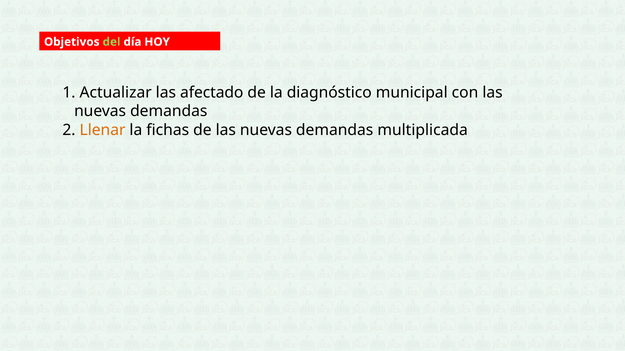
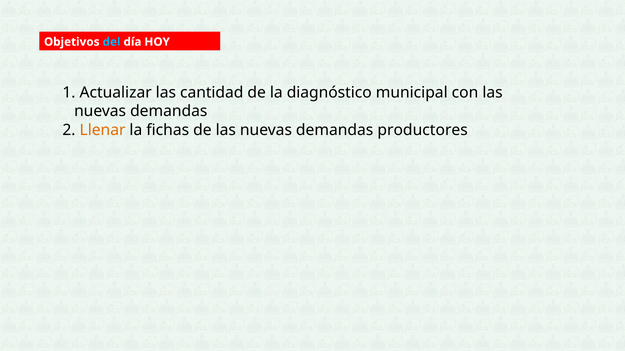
del colour: light green -> light blue
afectado: afectado -> cantidad
multiplicada: multiplicada -> productores
